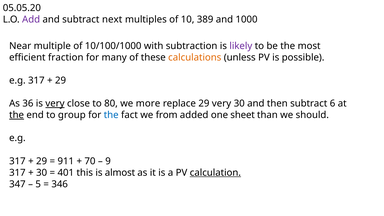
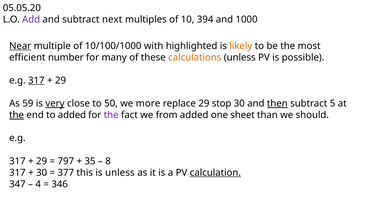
389: 389 -> 394
Near underline: none -> present
subtraction: subtraction -> highlighted
likely colour: purple -> orange
fraction: fraction -> number
317 at (36, 80) underline: none -> present
36: 36 -> 59
80: 80 -> 50
29 very: very -> stop
then underline: none -> present
6: 6 -> 5
to group: group -> added
the at (111, 115) colour: blue -> purple
911: 911 -> 797
70: 70 -> 35
9: 9 -> 8
401: 401 -> 377
is almost: almost -> unless
5: 5 -> 4
